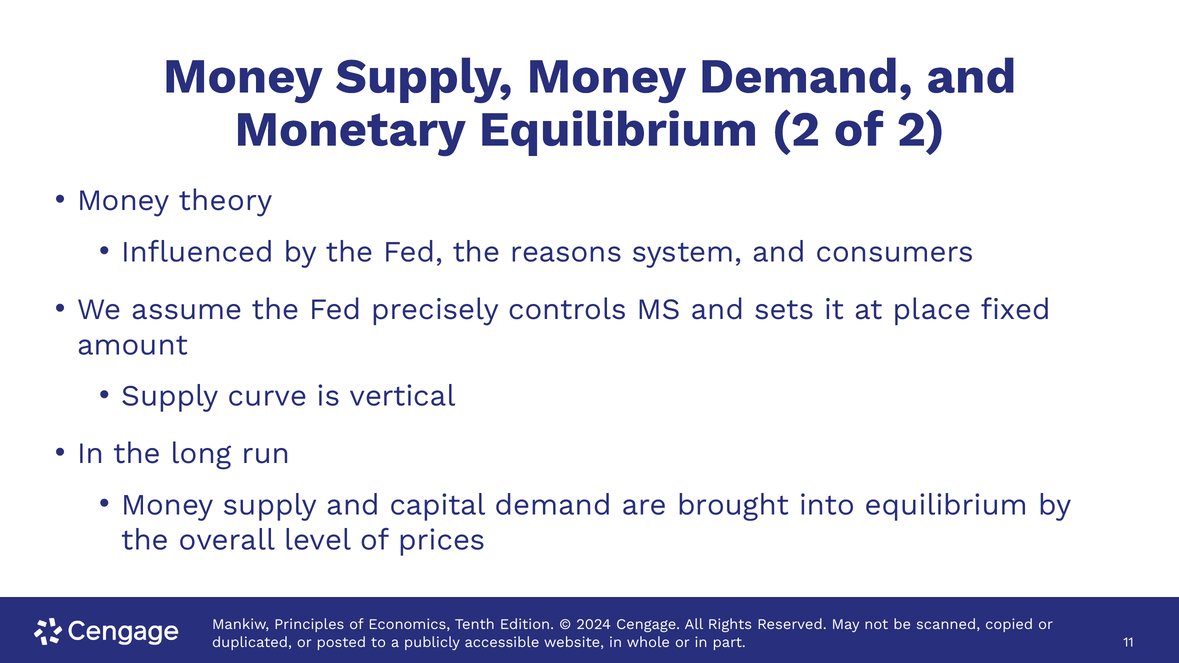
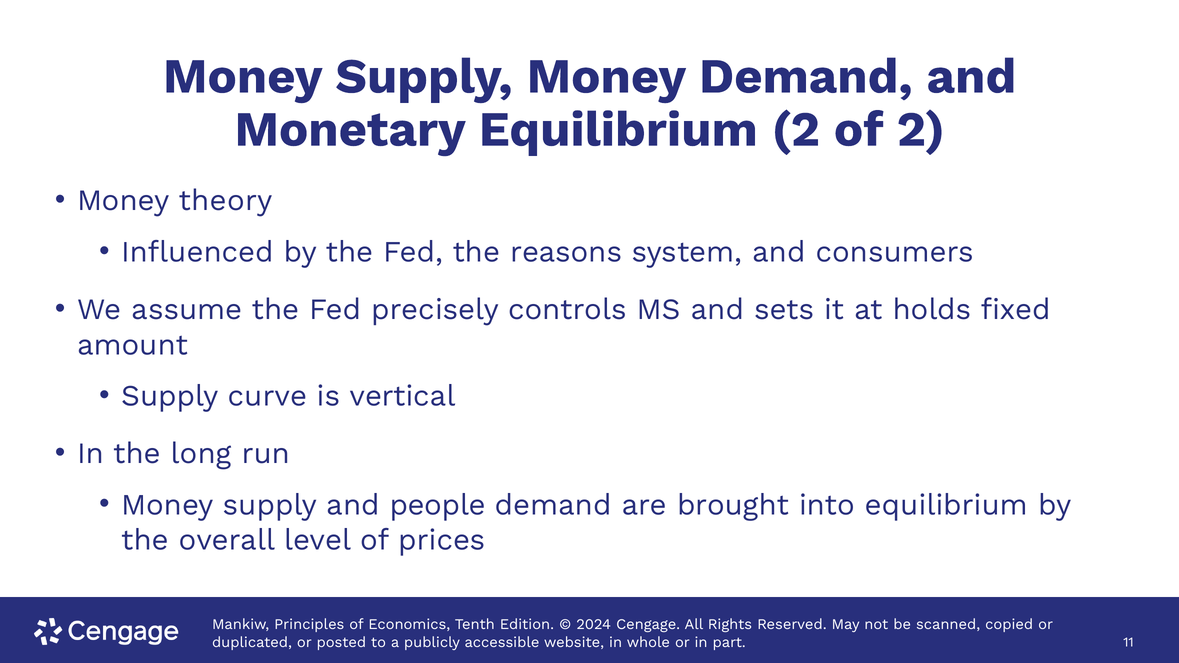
place: place -> holds
capital: capital -> people
